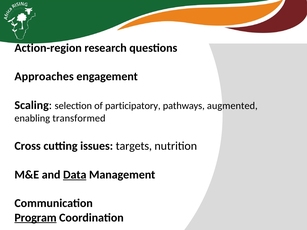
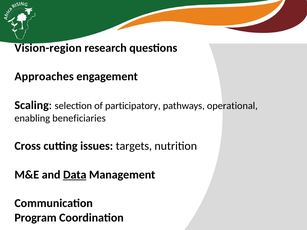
Action-region: Action-region -> Vision-region
augmented: augmented -> operational
transformed: transformed -> beneficiaries
Program underline: present -> none
